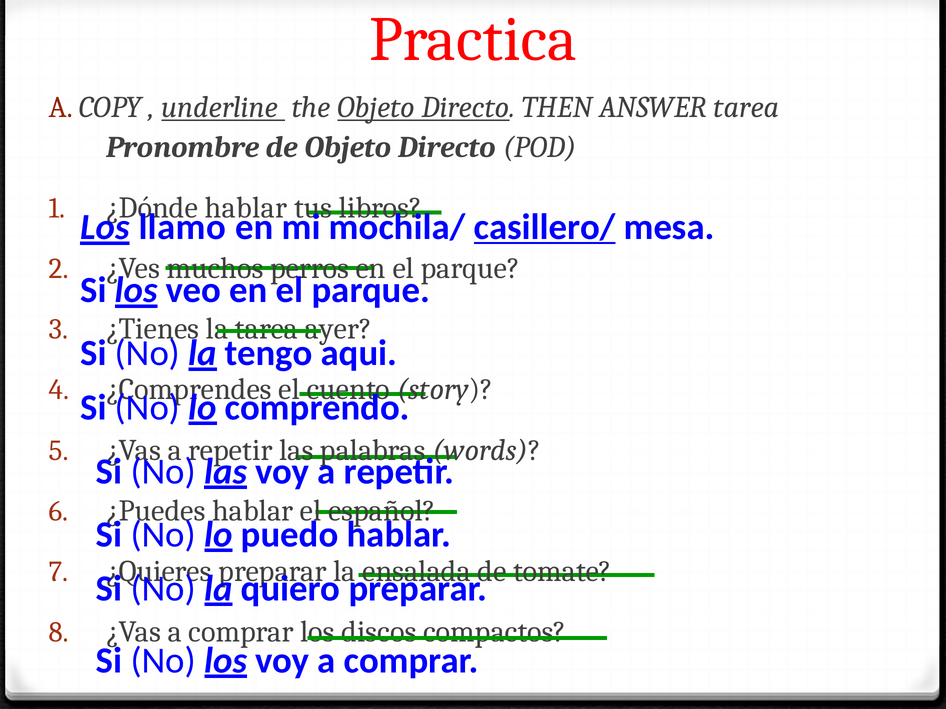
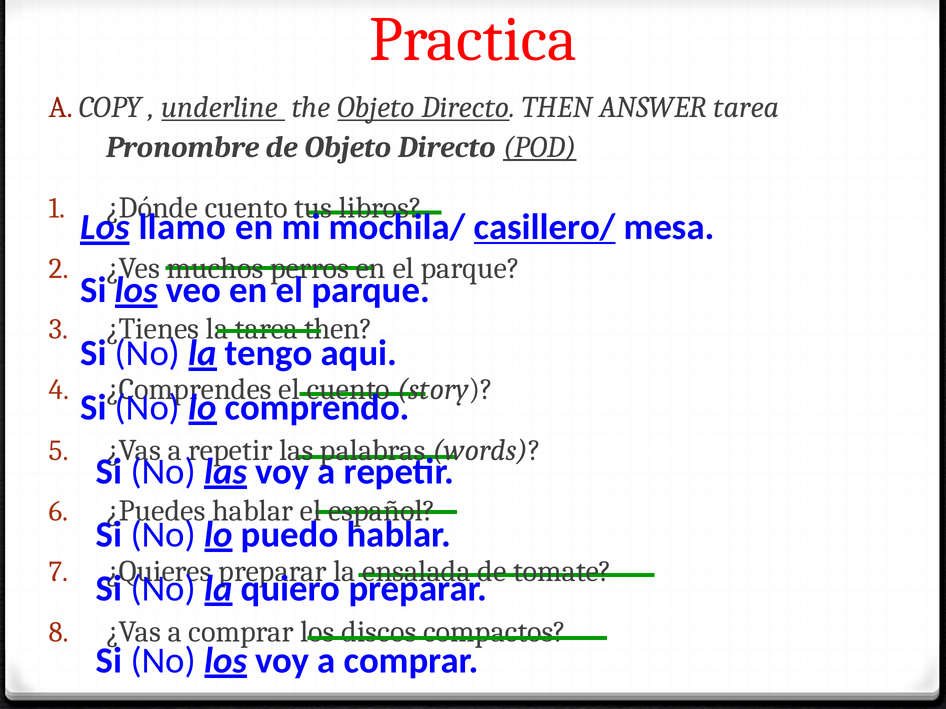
POD underline: none -> present
¿Dónde hablar: hablar -> cuento
ayer at (338, 329): ayer -> then
